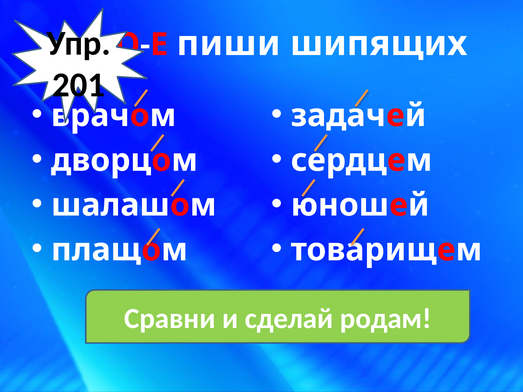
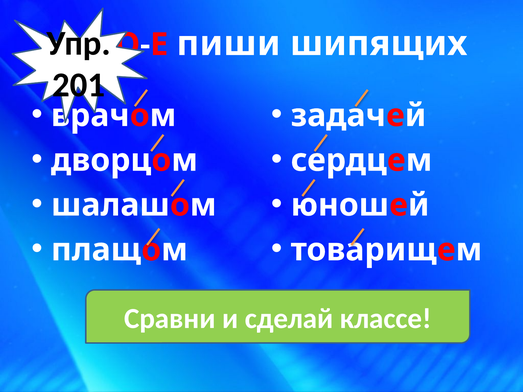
родам: родам -> классе
